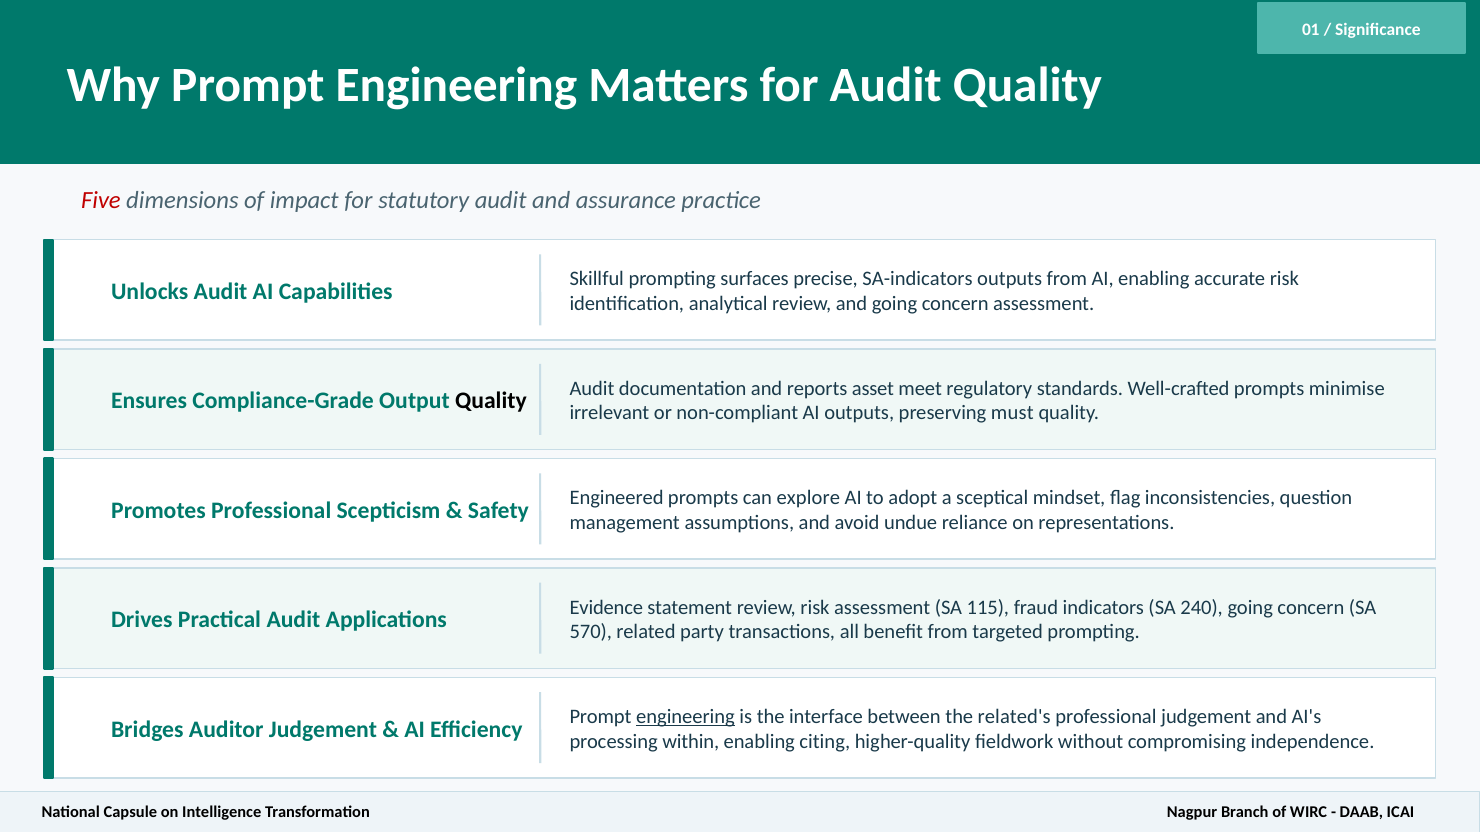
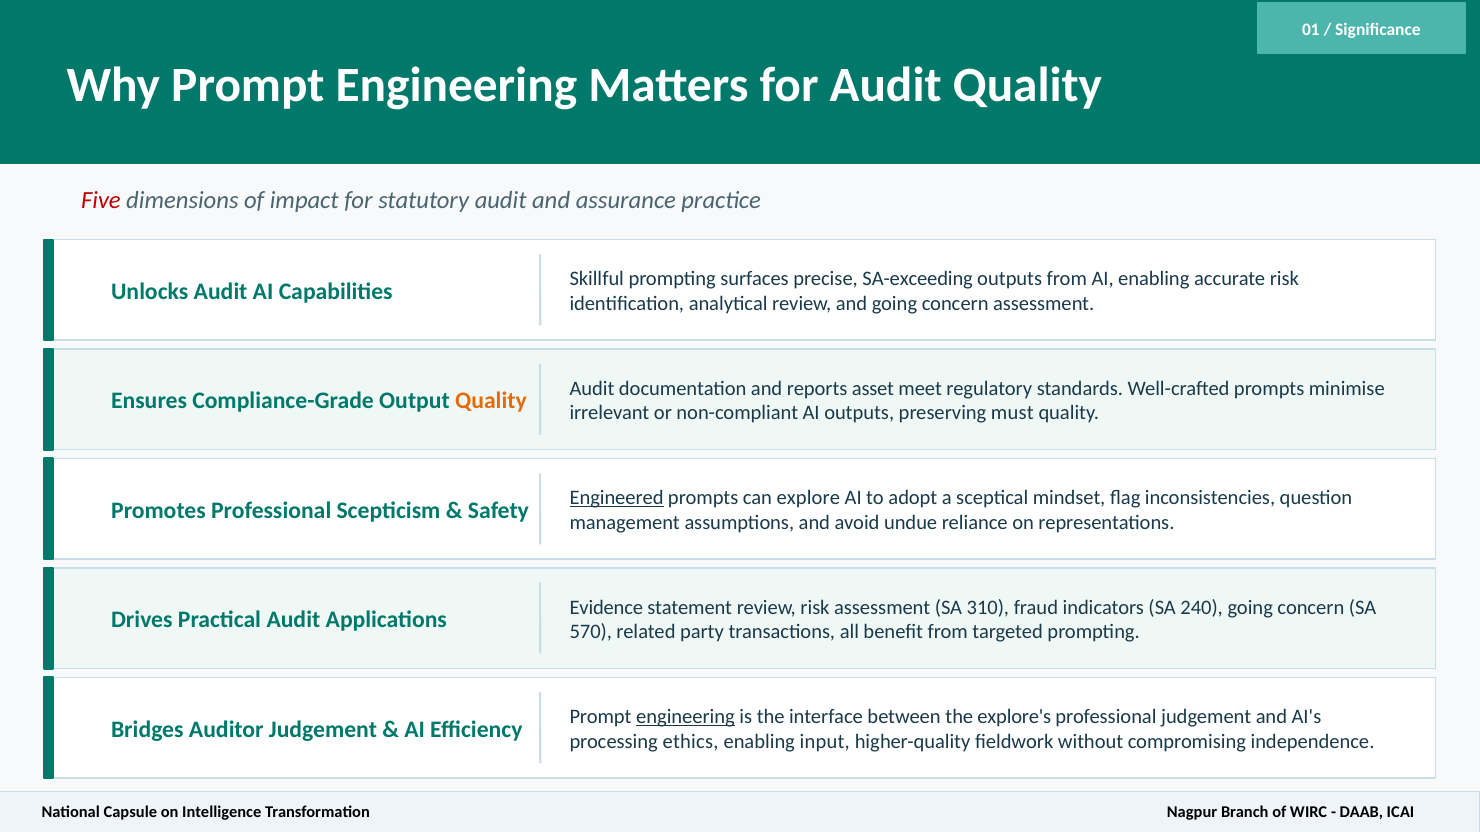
SA-indicators: SA-indicators -> SA-exceeding
Quality at (491, 401) colour: black -> orange
Engineered underline: none -> present
115: 115 -> 310
related's: related's -> explore's
within: within -> ethics
citing: citing -> input
